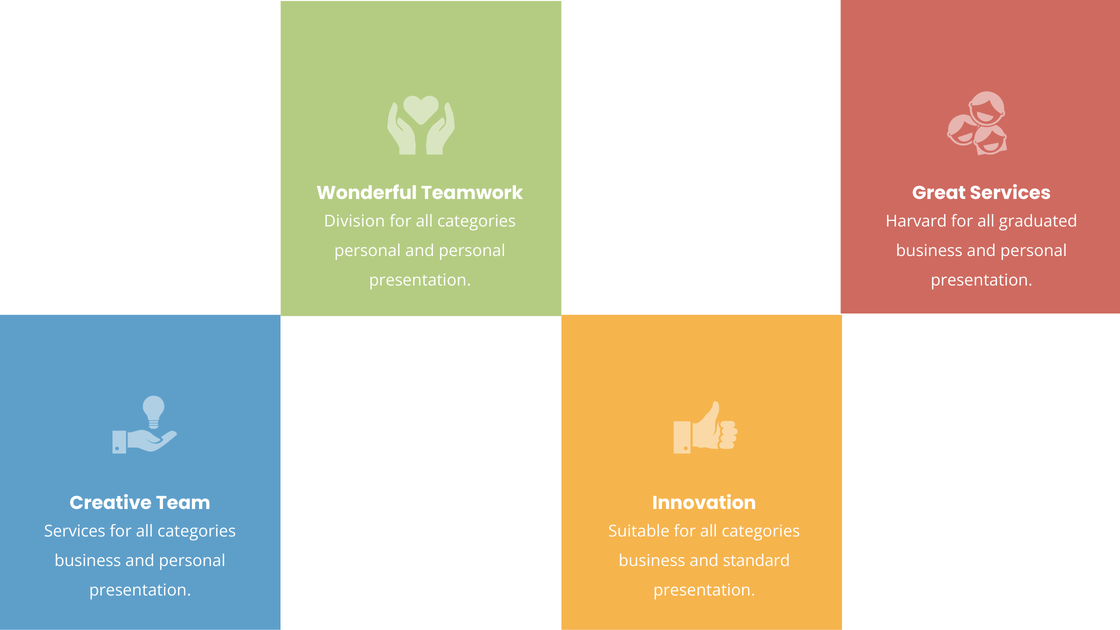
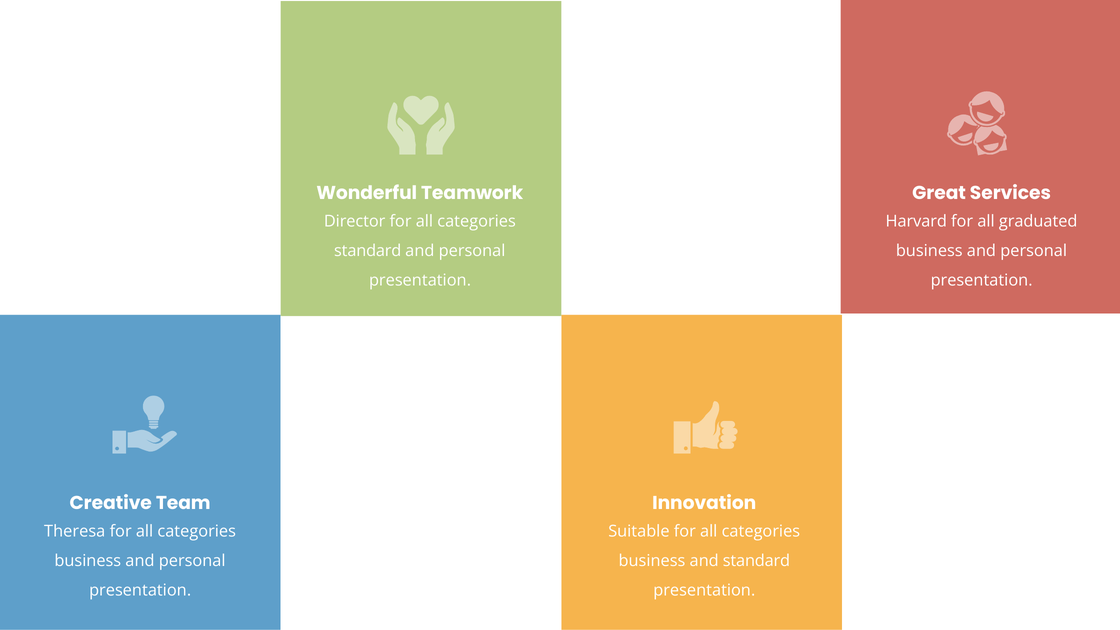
Division: Division -> Director
personal at (368, 251): personal -> standard
Services at (75, 531): Services -> Theresa
